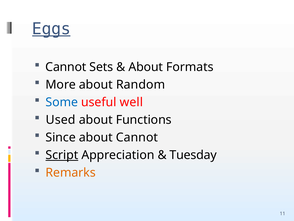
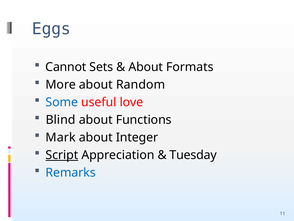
Eggs underline: present -> none
well: well -> love
Used: Used -> Blind
Since: Since -> Mark
about Cannot: Cannot -> Integer
Remarks colour: orange -> blue
